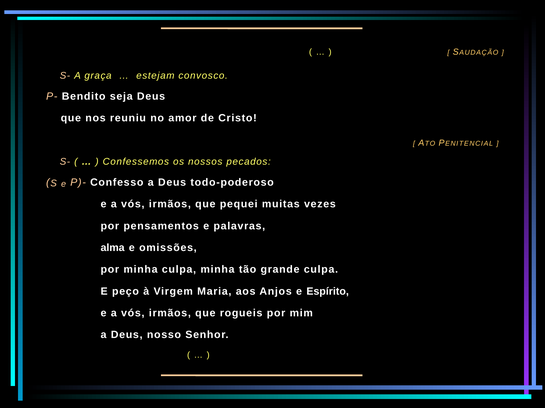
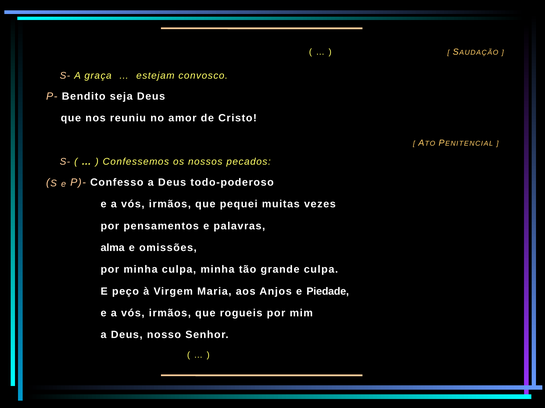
Espírito: Espírito -> Piedade
